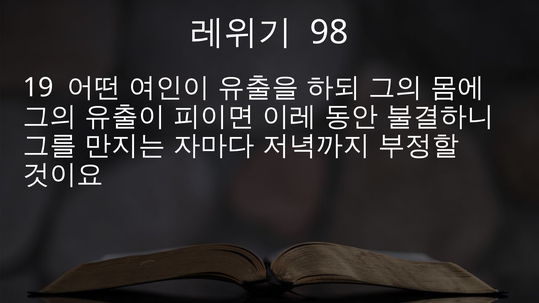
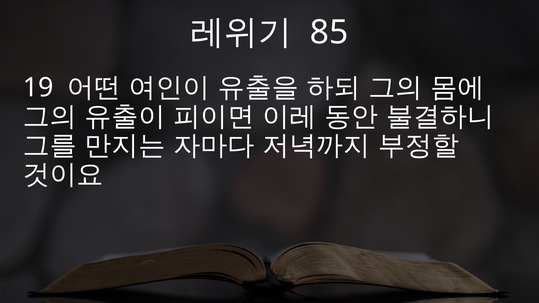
98: 98 -> 85
